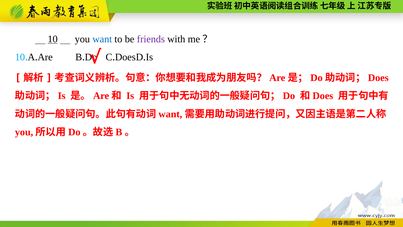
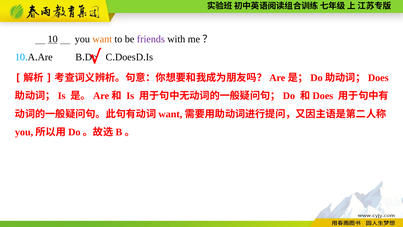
want colour: blue -> orange
